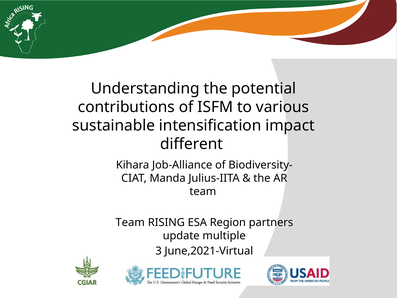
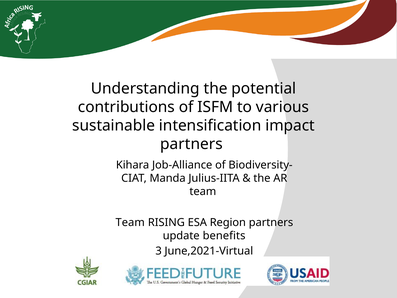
different at (192, 144): different -> partners
multiple: multiple -> benefits
